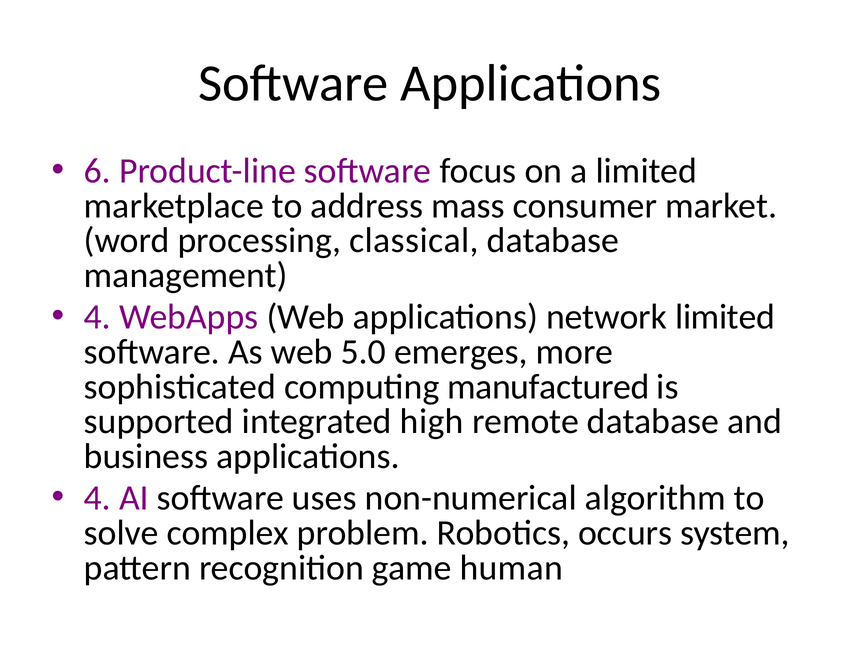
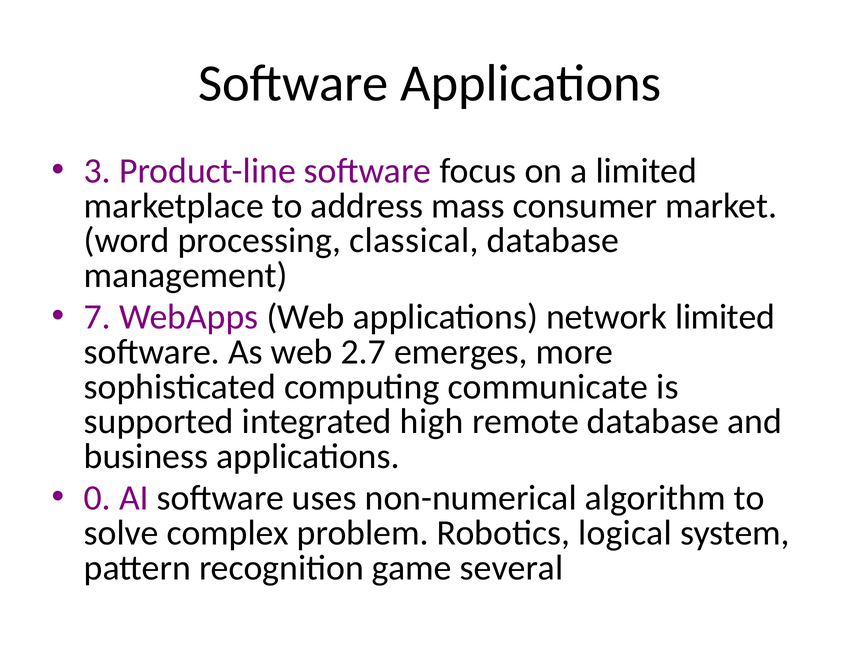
6: 6 -> 3
4 at (97, 317): 4 -> 7
5.0: 5.0 -> 2.7
manufactured: manufactured -> communicate
4 at (97, 498): 4 -> 0
occurs: occurs -> logical
human: human -> several
